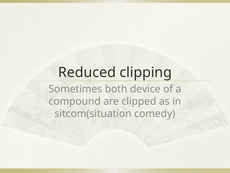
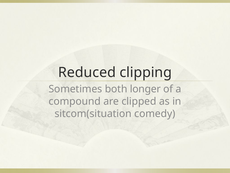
device: device -> longer
